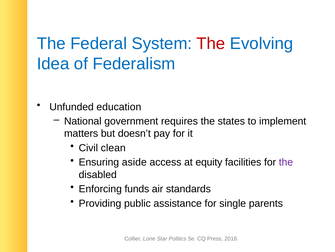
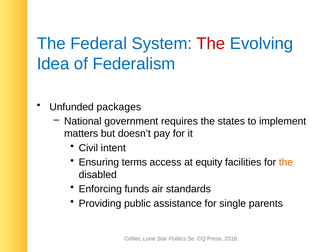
education: education -> packages
clean: clean -> intent
aside: aside -> terms
the at (286, 162) colour: purple -> orange
